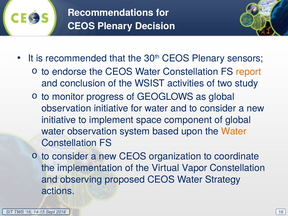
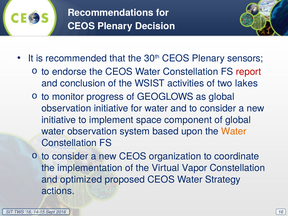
report colour: orange -> red
study: study -> lakes
observing: observing -> optimized
